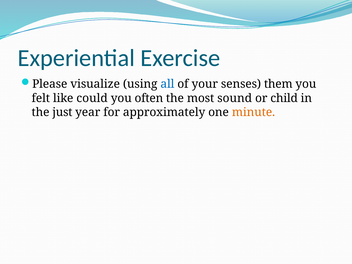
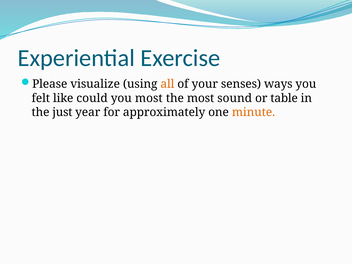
all colour: blue -> orange
them: them -> ways
you often: often -> most
child: child -> table
